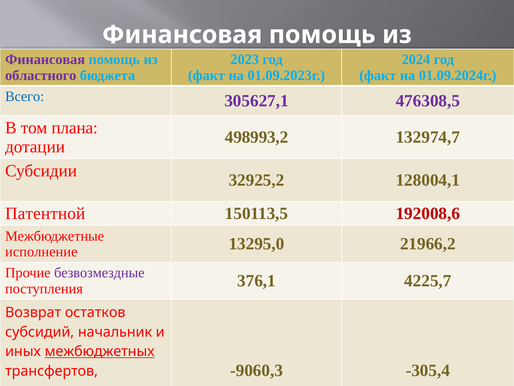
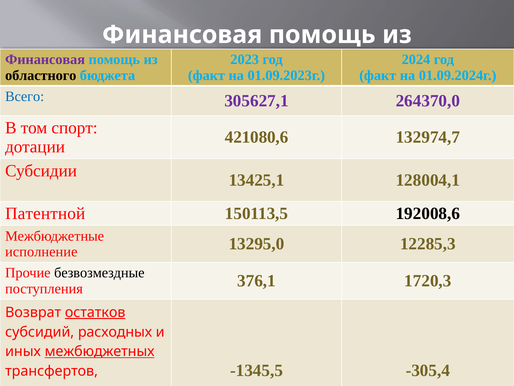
областного at (41, 75) colour: purple -> black
476308,5: 476308,5 -> 264370,0
плана: плана -> спорт
498993,2: 498993,2 -> 421080,6
32925,2: 32925,2 -> 13425,1
192008,6 colour: red -> black
21966,2: 21966,2 -> 12285,3
безвозмездные colour: purple -> black
4225,7: 4225,7 -> 1720,3
остатков underline: none -> present
начальник: начальник -> расходных
-9060,3: -9060,3 -> -1345,5
